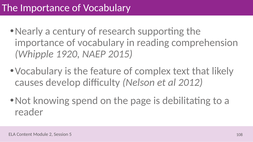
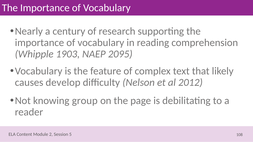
1920: 1920 -> 1903
2015: 2015 -> 2095
spend: spend -> group
